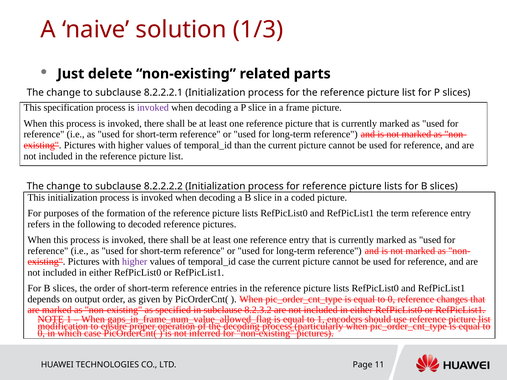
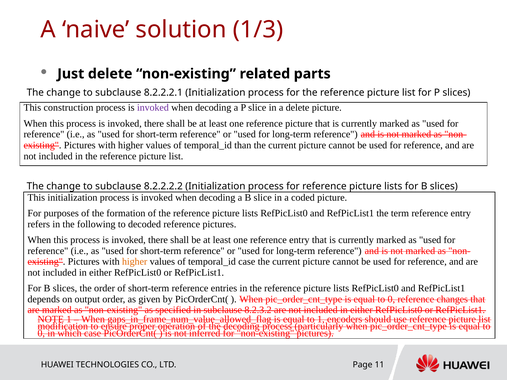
specification: specification -> construction
a frame: frame -> delete
higher at (135, 262) colour: purple -> orange
